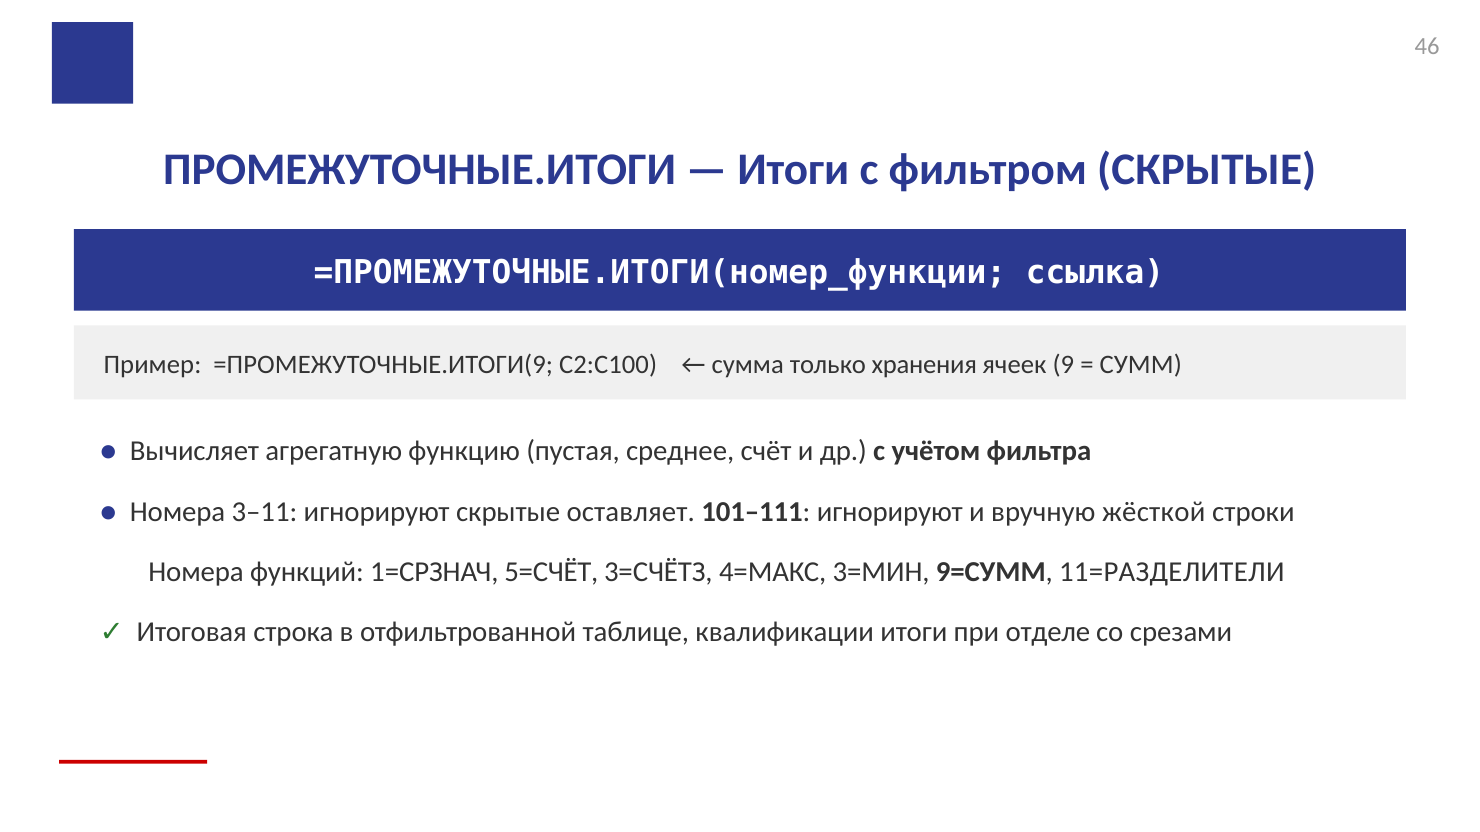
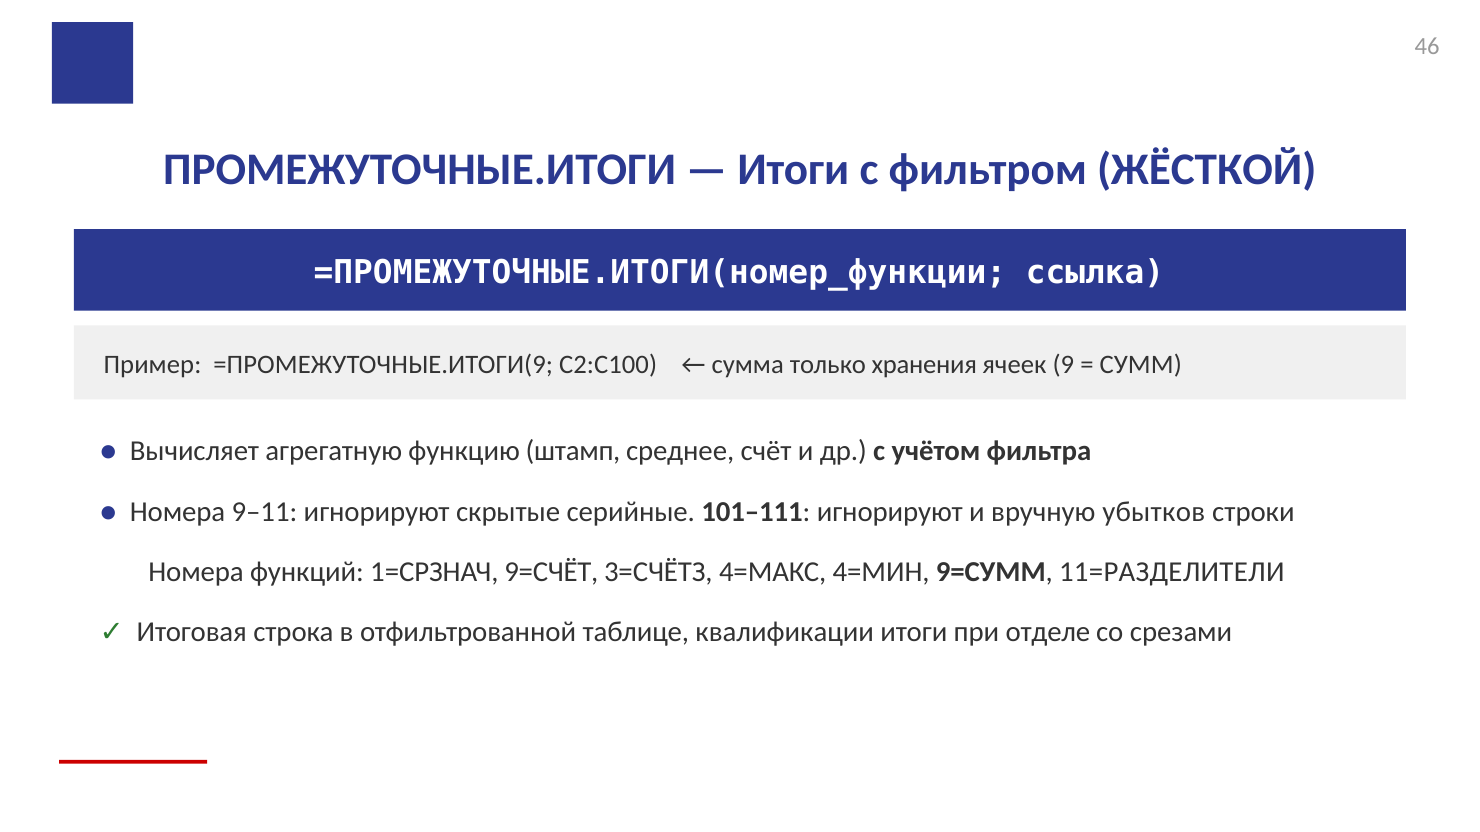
фильтром СКРЫТЫЕ: СКРЫТЫЕ -> ЖЁСТКОЙ
пустая: пустая -> штамп
3–11: 3–11 -> 9–11
оставляет: оставляет -> серийные
жёсткой: жёсткой -> убытков
5=СЧЁТ: 5=СЧЁТ -> 9=СЧЁТ
3=МИН: 3=МИН -> 4=МИН
